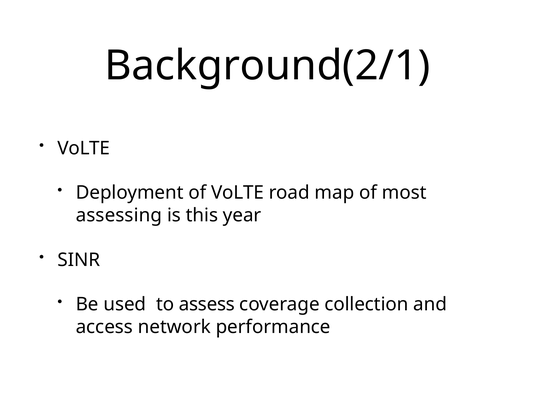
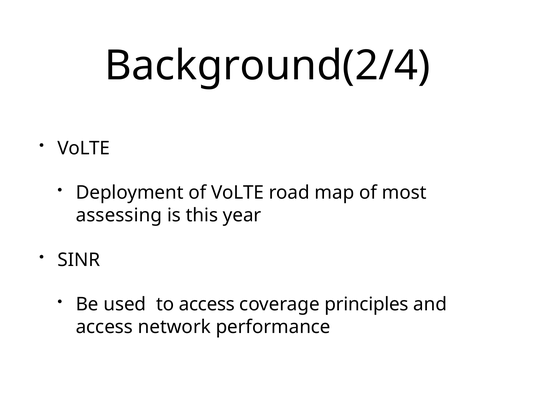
Background(2/1: Background(2/1 -> Background(2/4
to assess: assess -> access
collection: collection -> principles
